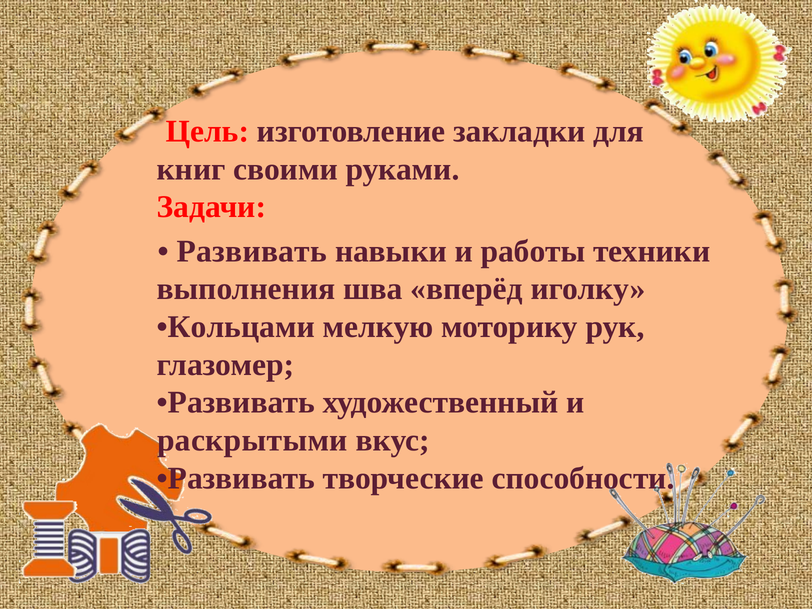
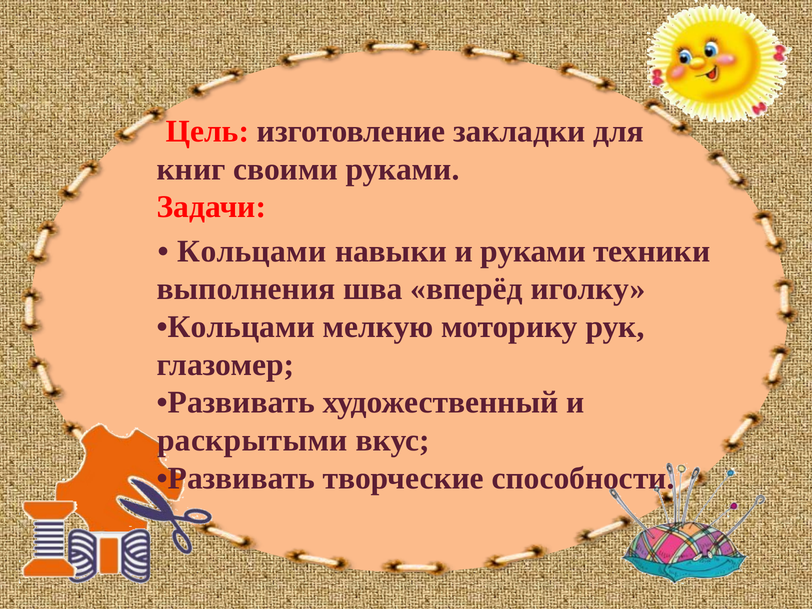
Развивать at (252, 251): Развивать -> Кольцами
и работы: работы -> руками
